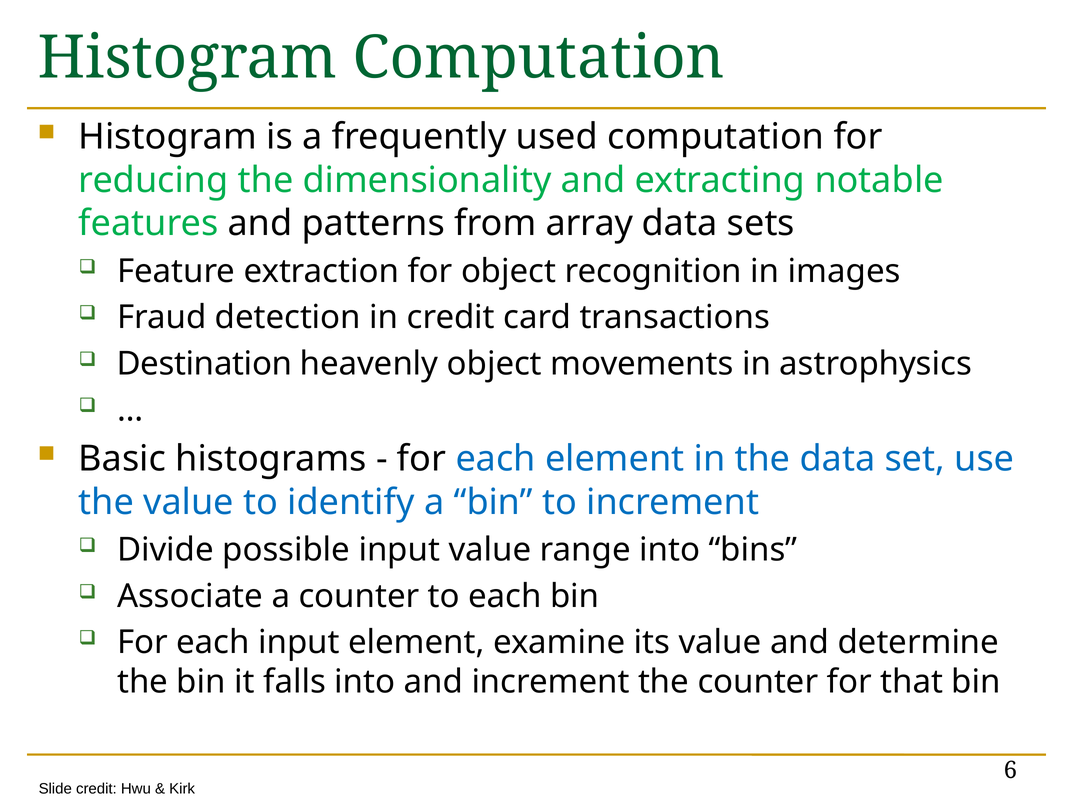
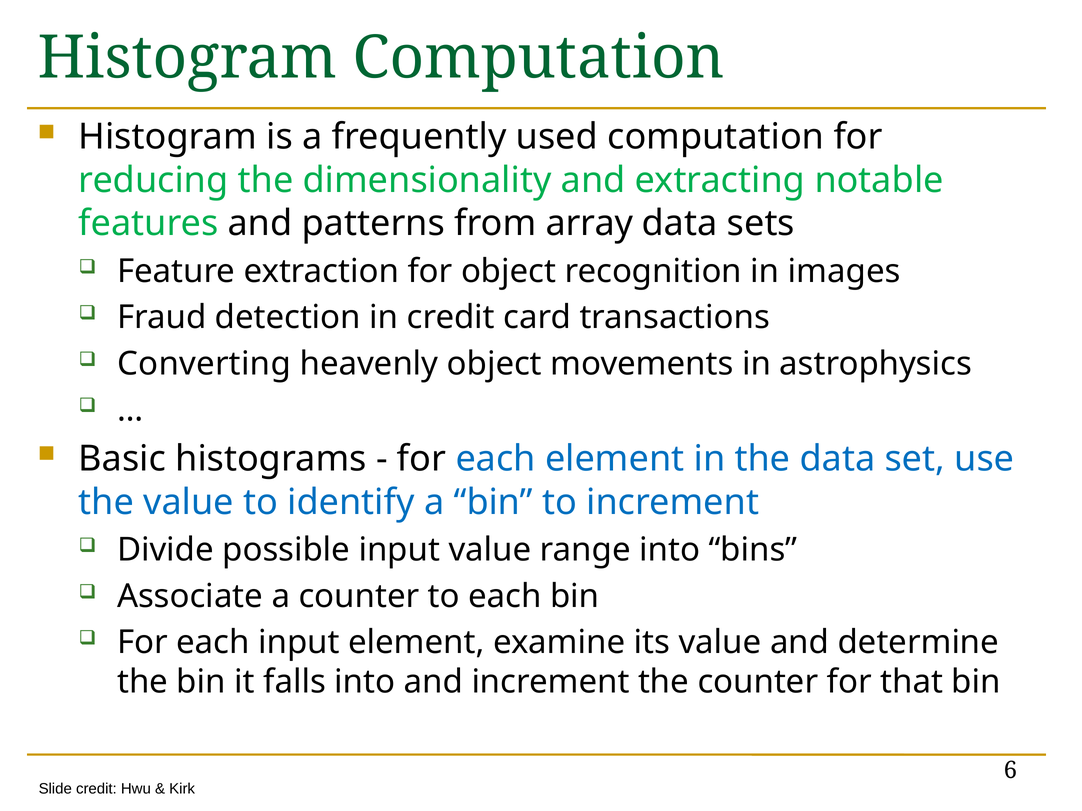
Destination: Destination -> Converting
